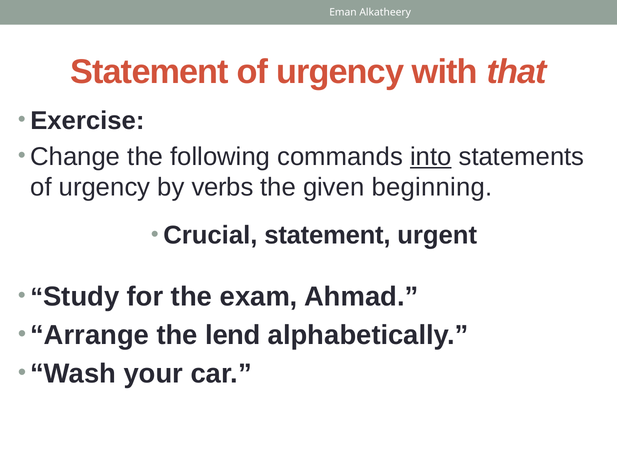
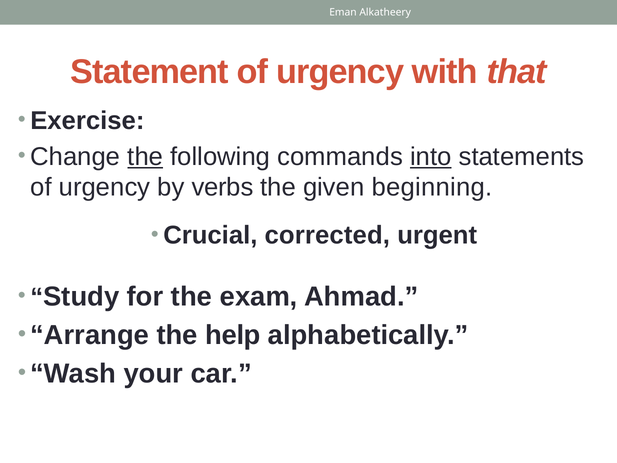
the at (145, 156) underline: none -> present
Crucial statement: statement -> corrected
lend: lend -> help
